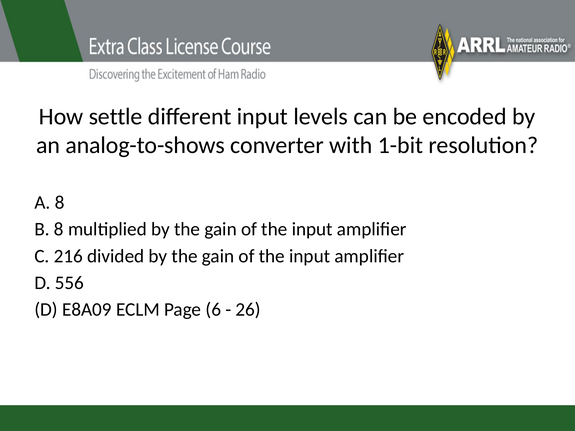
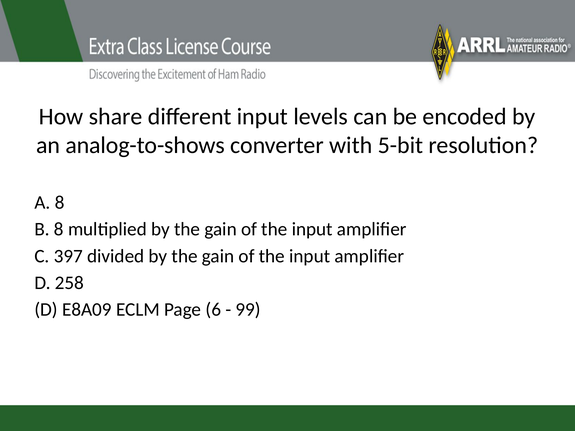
settle: settle -> share
1-bit: 1-bit -> 5-bit
216: 216 -> 397
556: 556 -> 258
26: 26 -> 99
